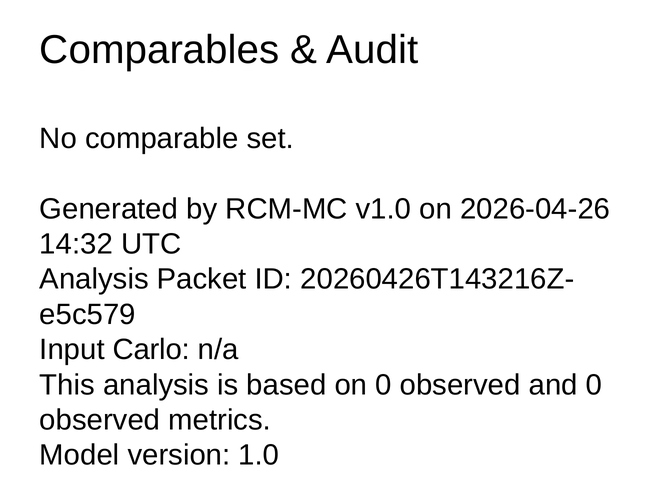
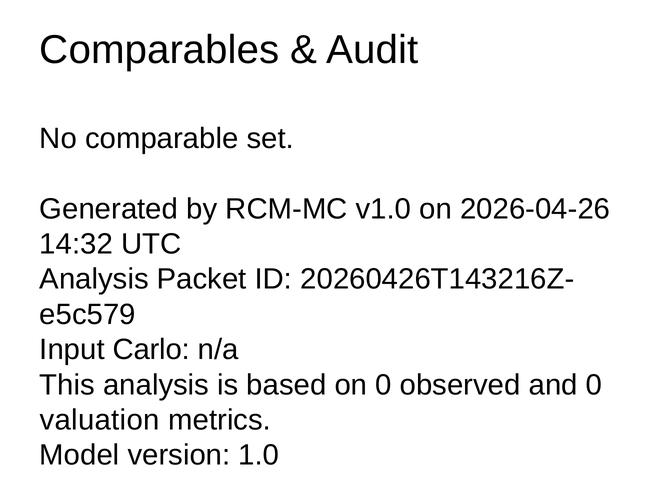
observed at (100, 420): observed -> valuation
